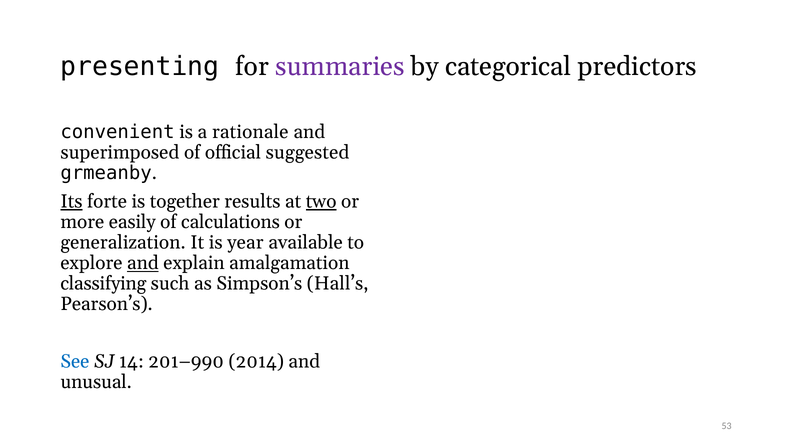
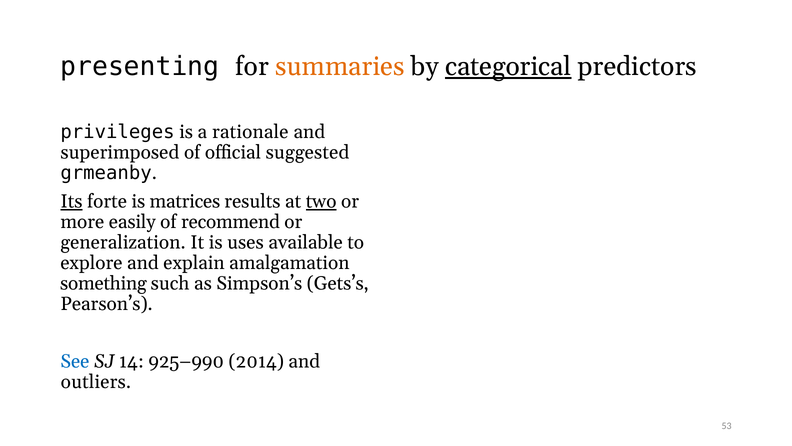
summaries colour: purple -> orange
categorical underline: none -> present
convenient: convenient -> privileges
together: together -> matrices
calculations: calculations -> recommend
year: year -> uses
and at (143, 263) underline: present -> none
classifying: classifying -> something
Hall’s: Hall’s -> Gets’s
201–990: 201–990 -> 925–990
unusual: unusual -> outliers
